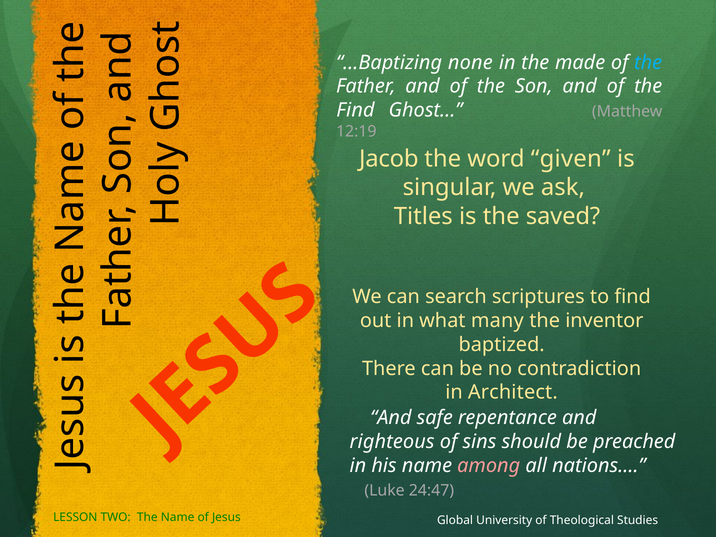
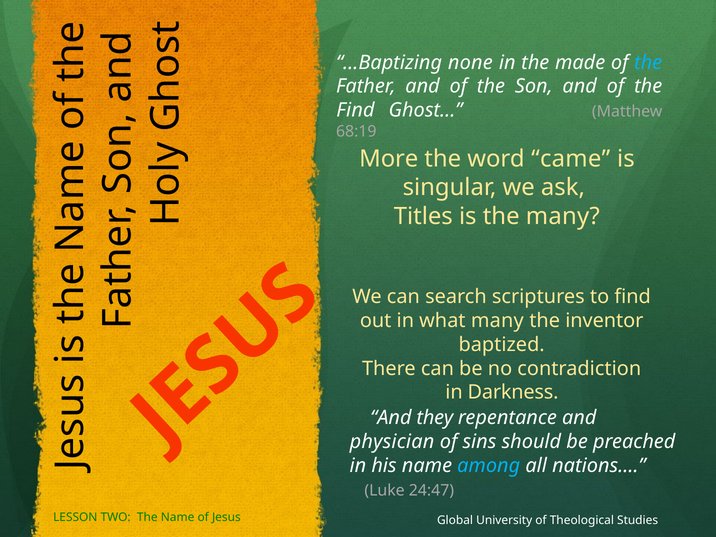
12:19: 12:19 -> 68:19
Jacob: Jacob -> More
given: given -> came
the saved: saved -> many
Architect: Architect -> Darkness
safe: safe -> they
righteous: righteous -> physician
among colour: pink -> light blue
